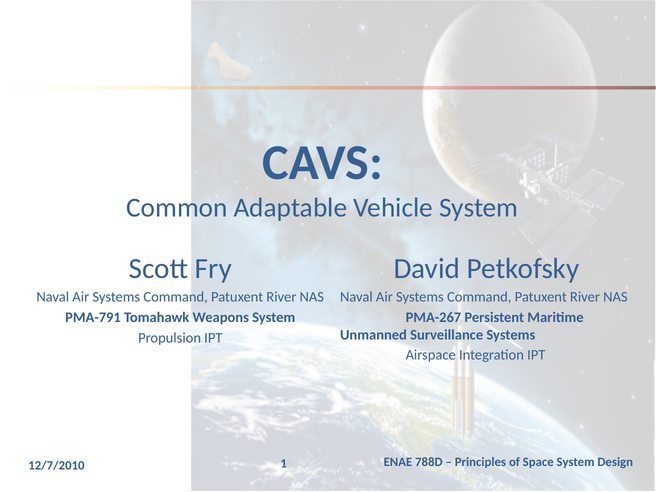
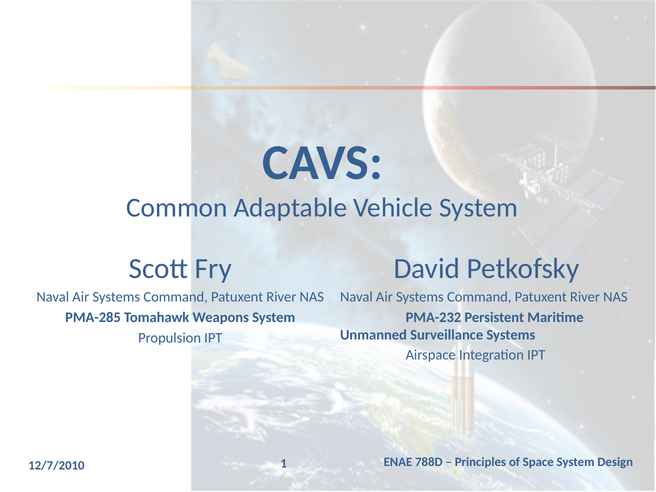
PMA-267: PMA-267 -> PMA-232
PMA-791: PMA-791 -> PMA-285
